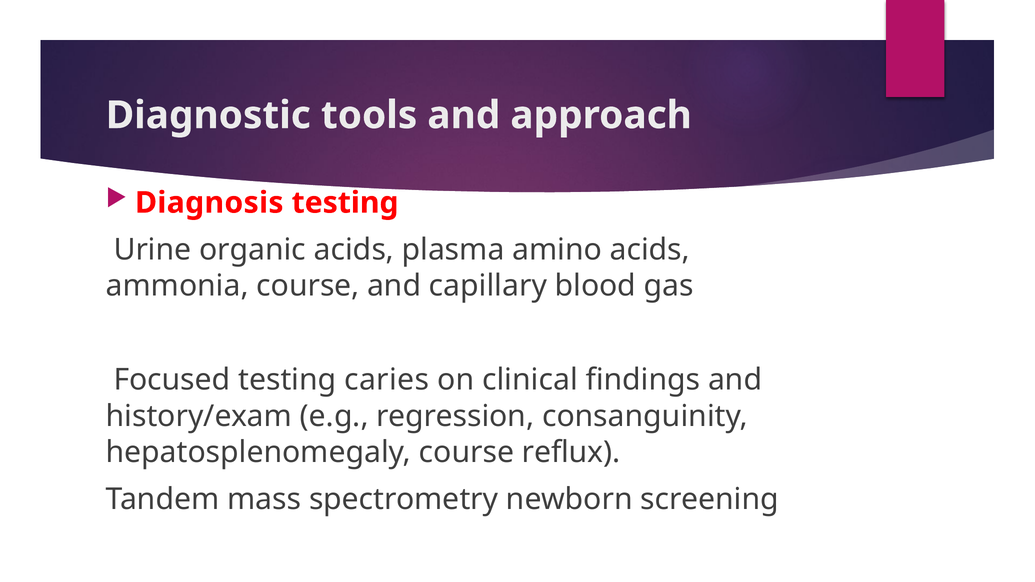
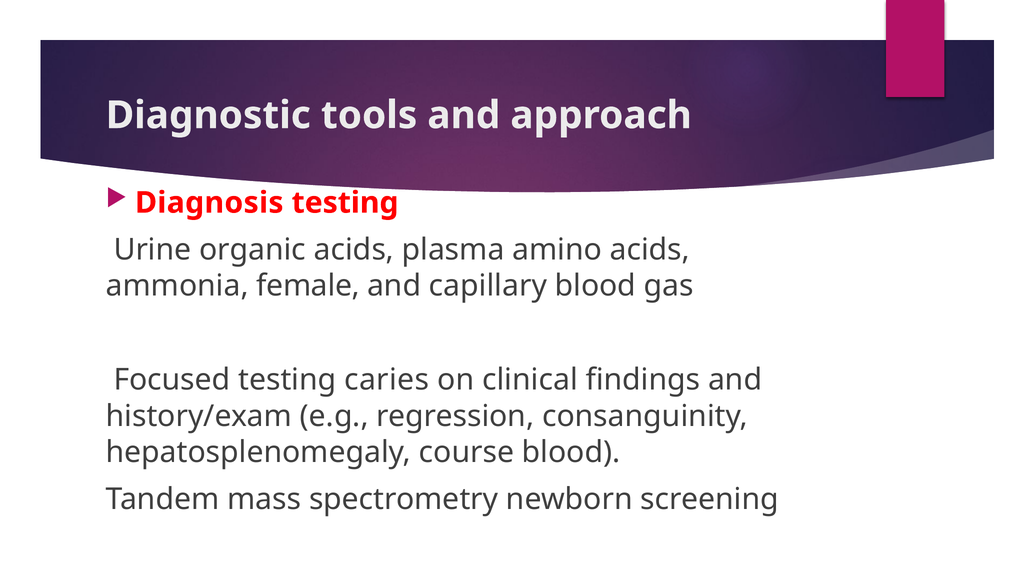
ammonia course: course -> female
course reflux: reflux -> blood
